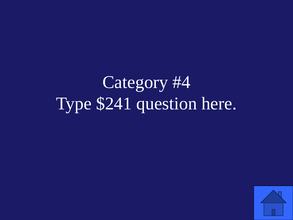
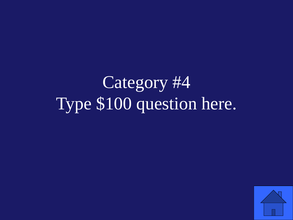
$241: $241 -> $100
